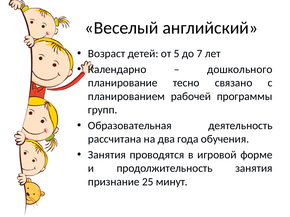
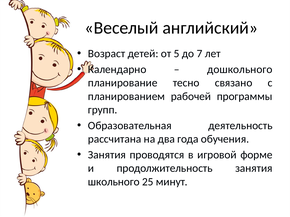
признание: признание -> школьного
